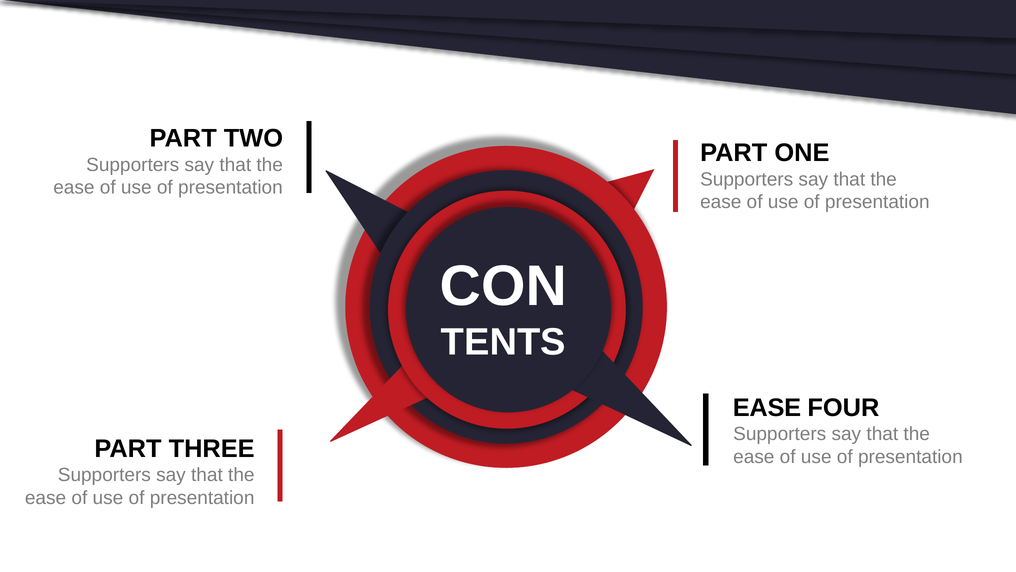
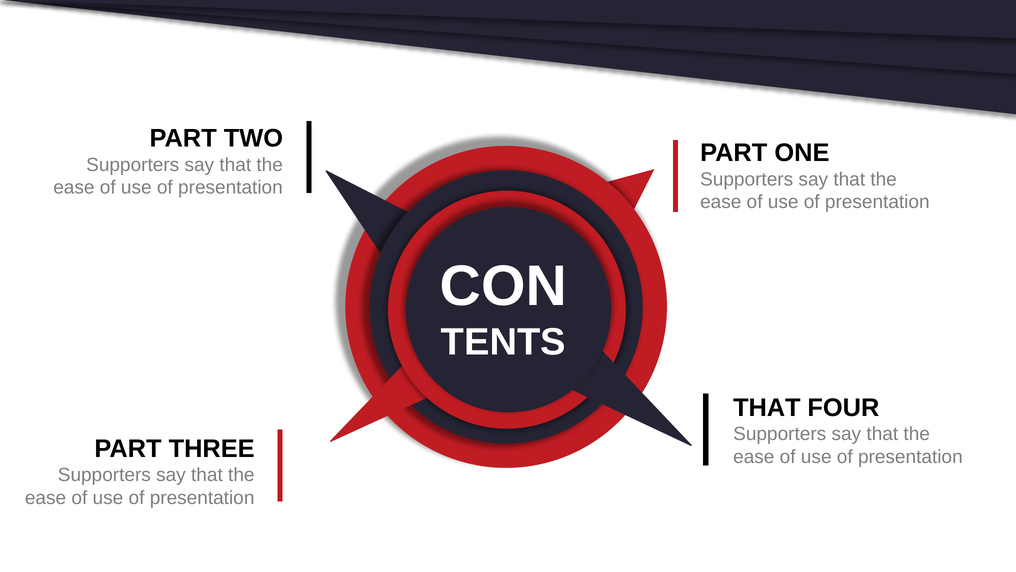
EASE at (767, 408): EASE -> THAT
